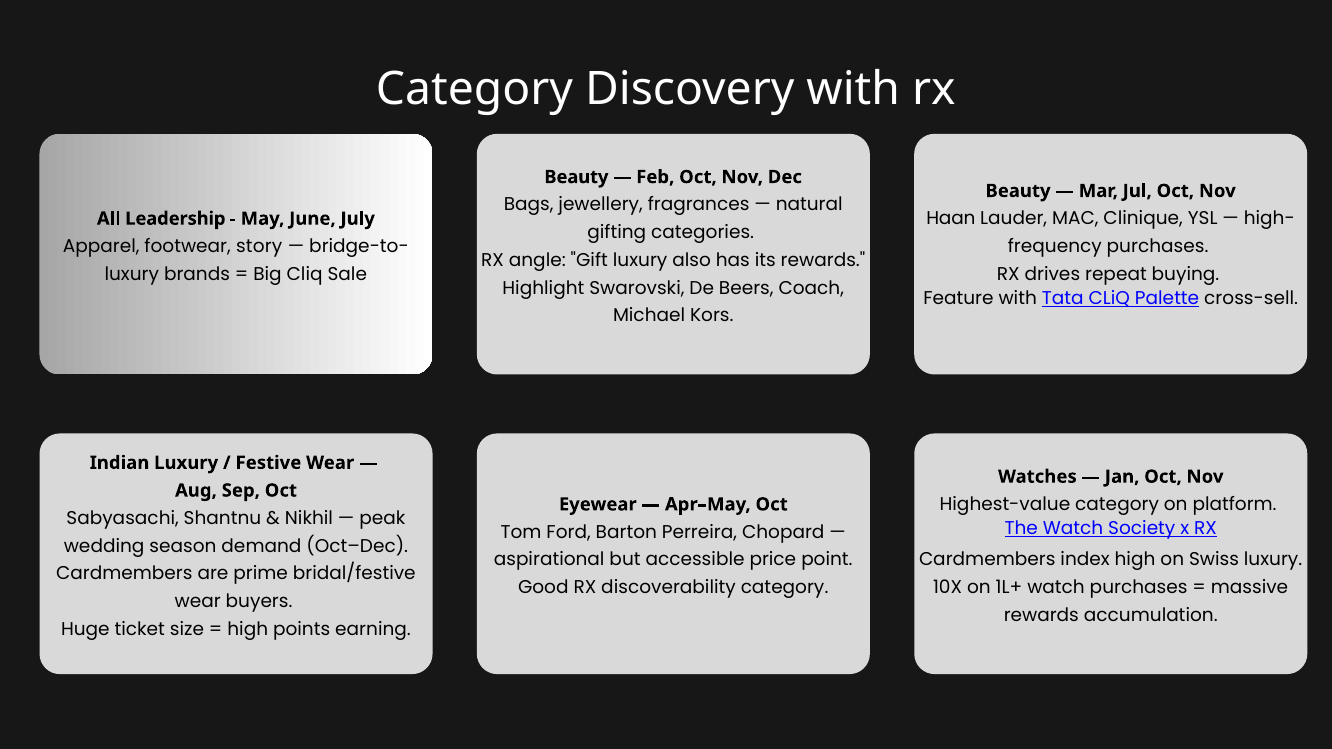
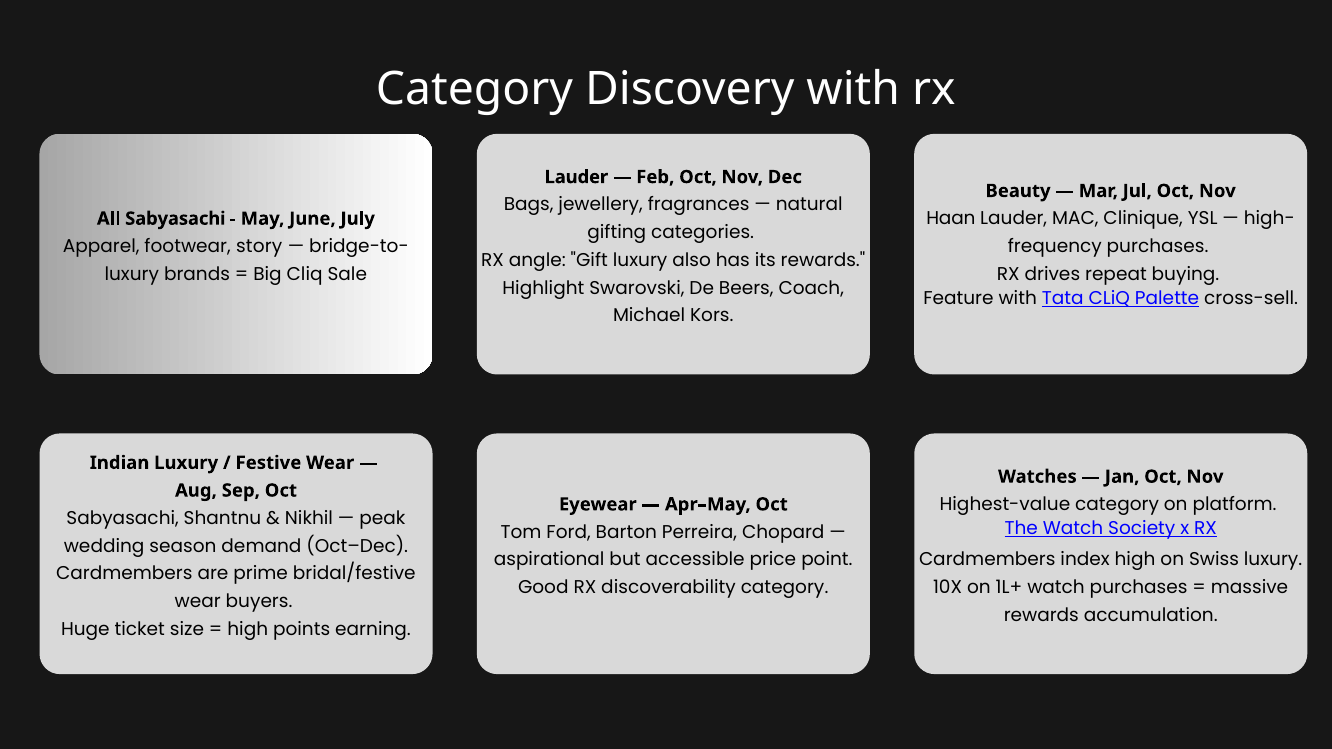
Beauty at (576, 177): Beauty -> Lauder
All Leadership: Leadership -> Sabyasachi
